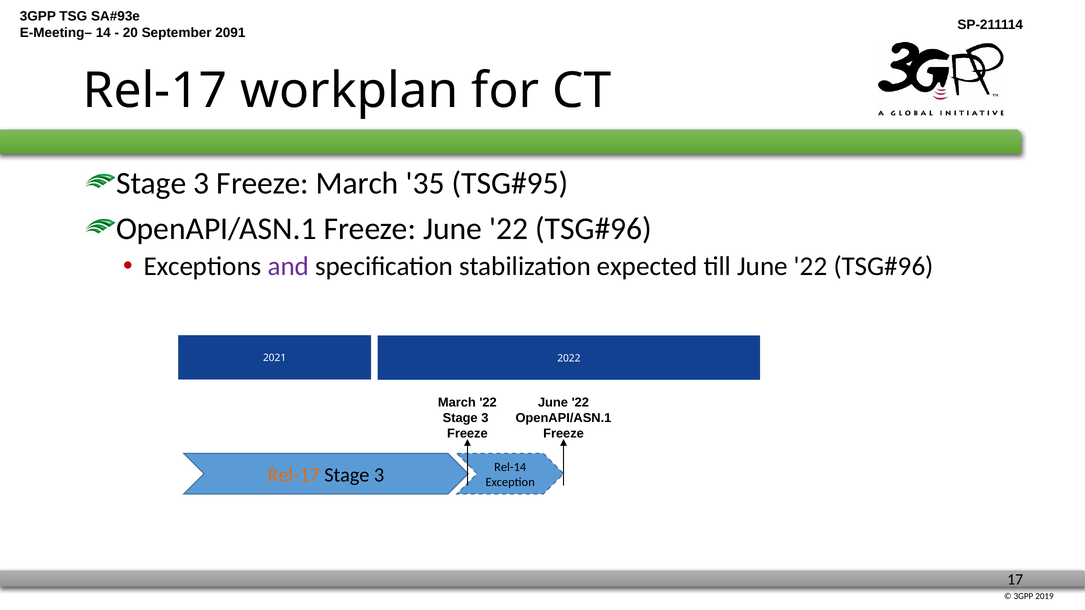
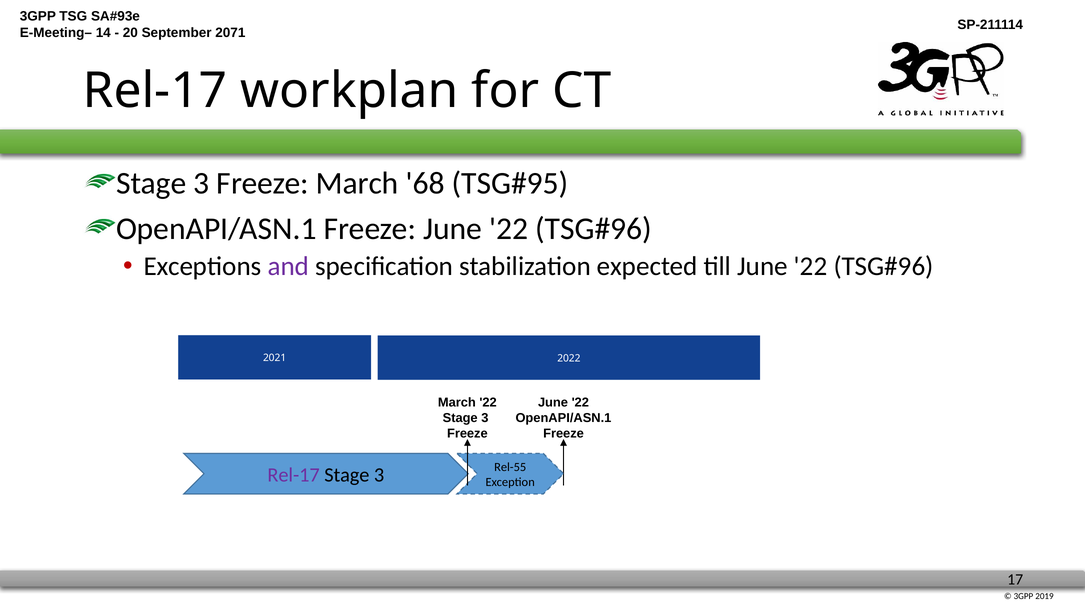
2091: 2091 -> 2071
35: 35 -> 68
Rel-14: Rel-14 -> Rel-55
Rel-17 at (294, 475) colour: orange -> purple
